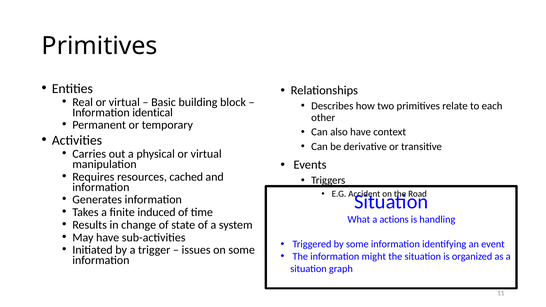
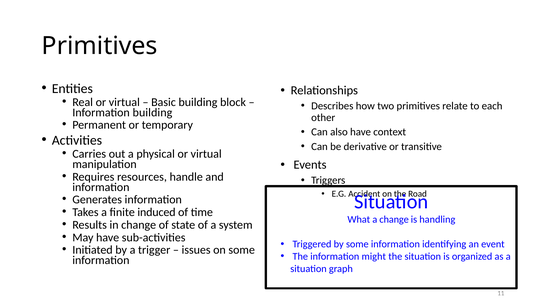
Information identical: identical -> building
cached: cached -> handle
a actions: actions -> change
